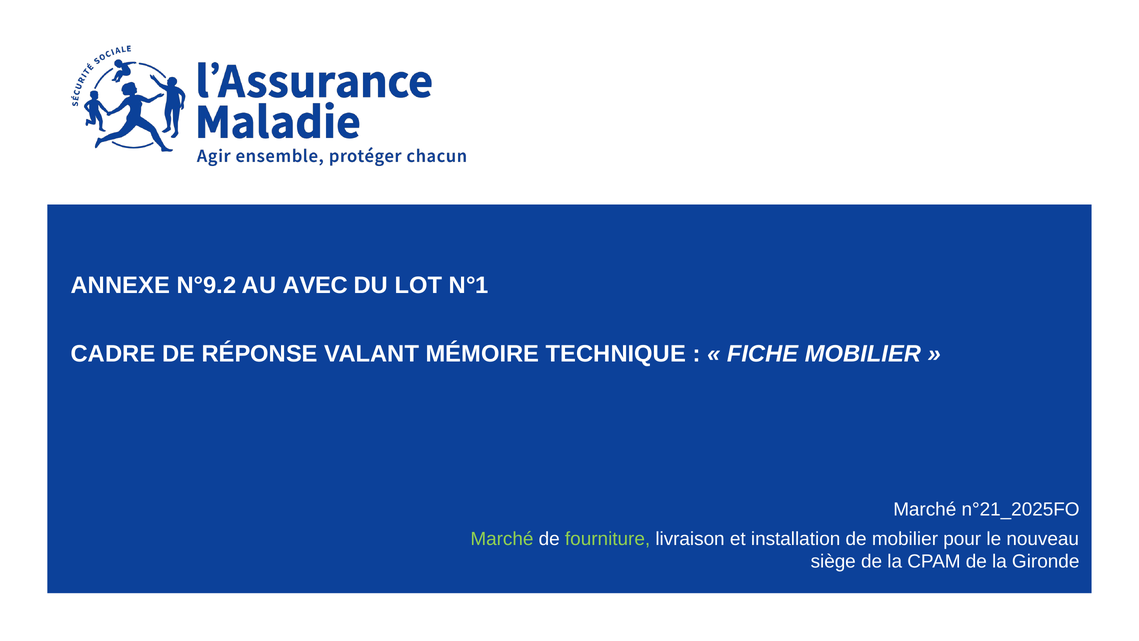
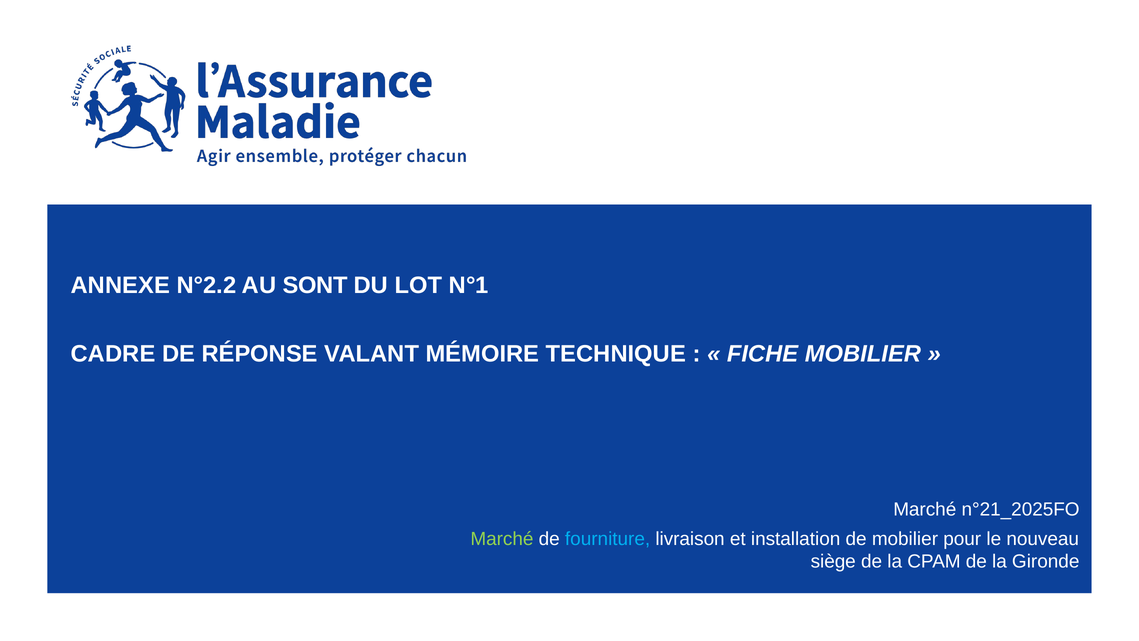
N°9.2: N°9.2 -> N°2.2
AVEC: AVEC -> SONT
fourniture colour: light green -> light blue
